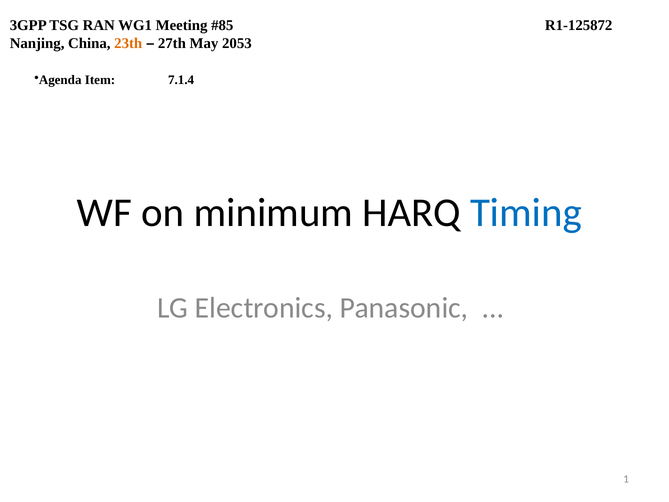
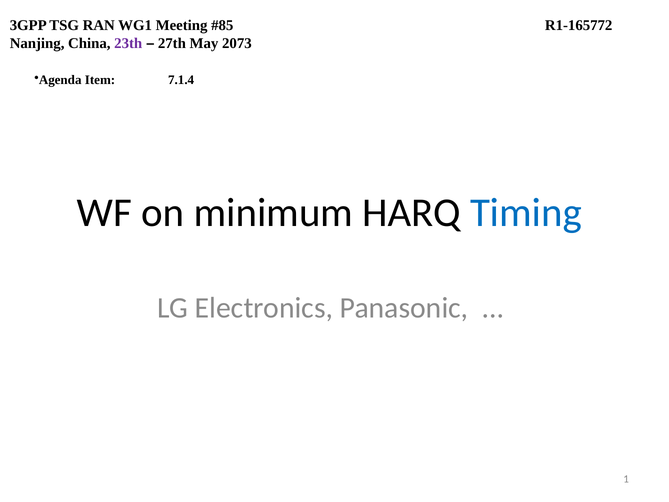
R1-125872: R1-125872 -> R1-165772
23th colour: orange -> purple
2053: 2053 -> 2073
